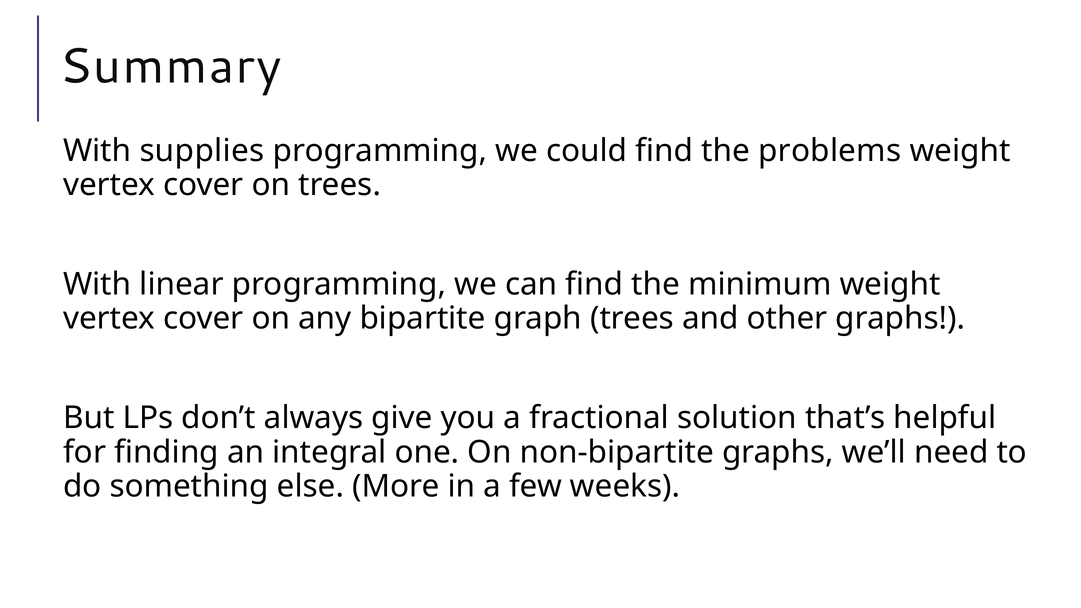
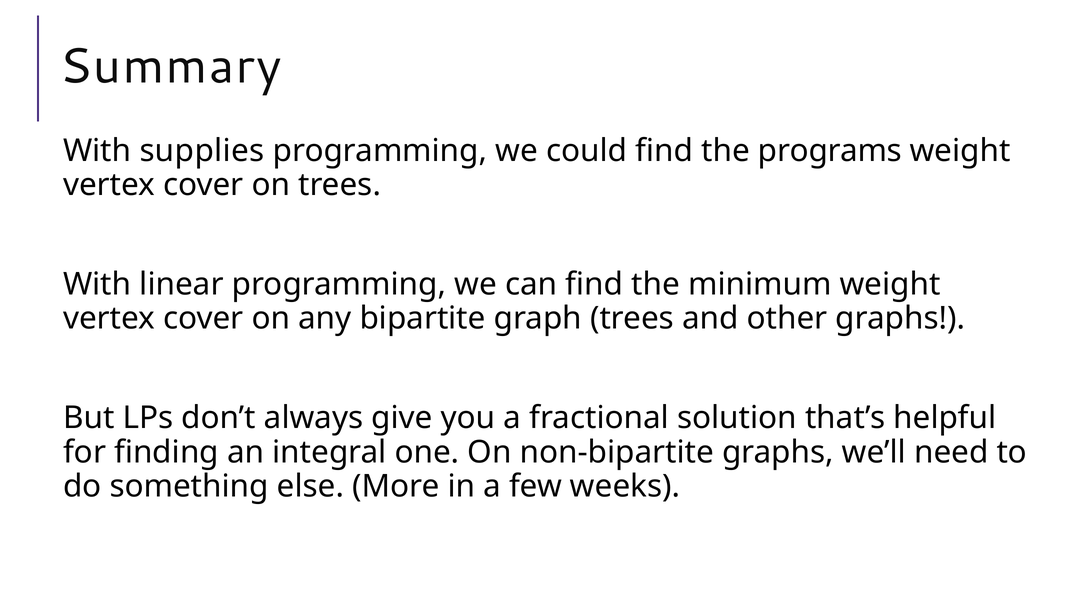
problems: problems -> programs
